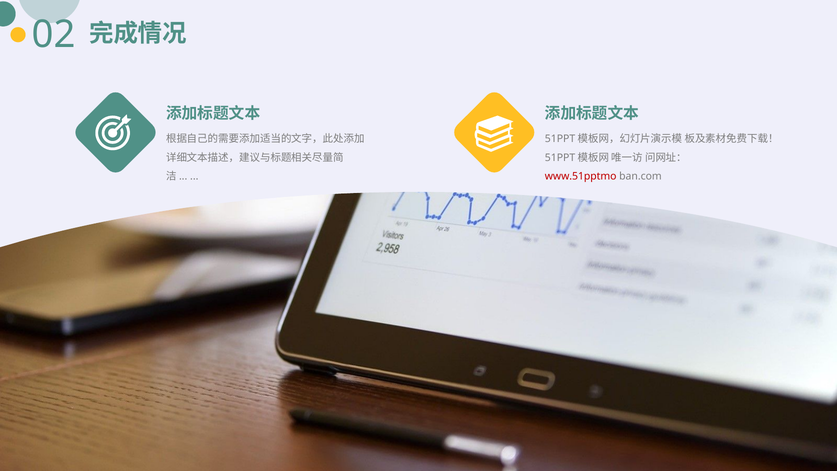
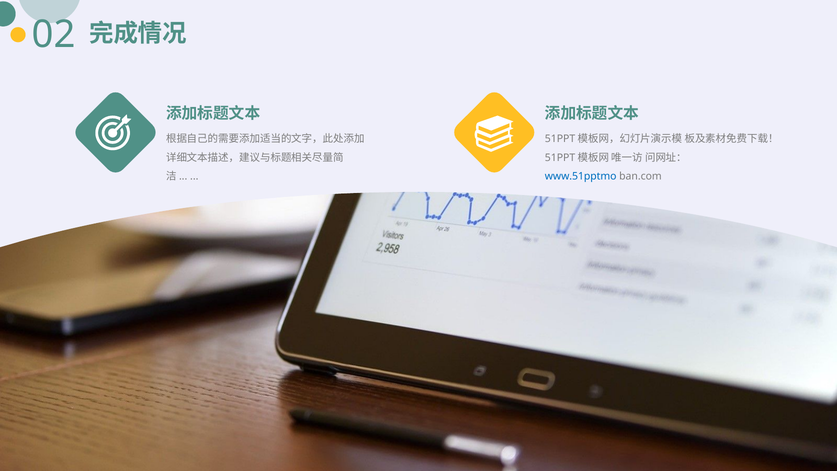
www.51pptmo colour: red -> blue
